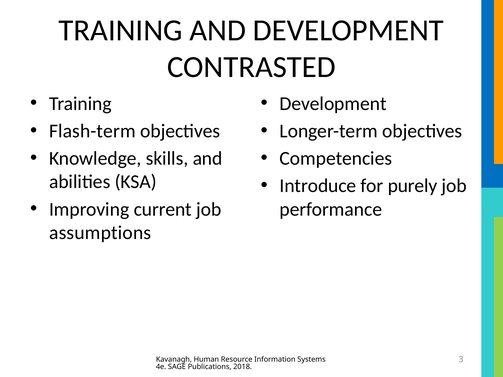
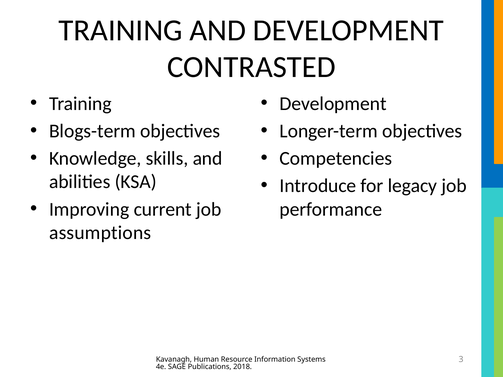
Flash-term: Flash-term -> Blogs-term
purely: purely -> legacy
